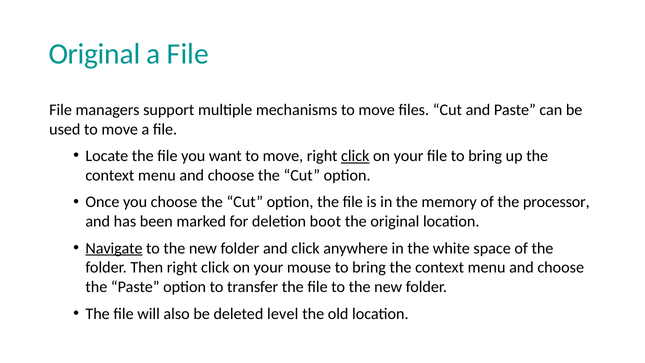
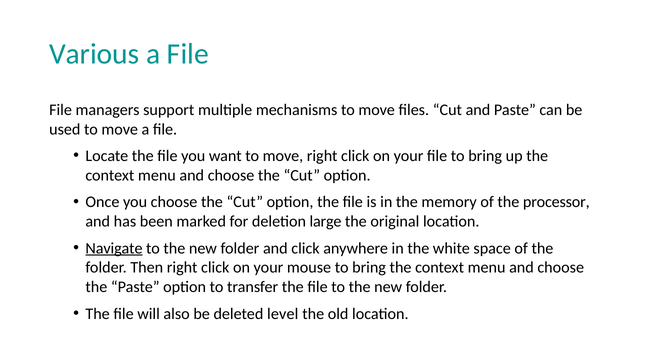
Original at (94, 54): Original -> Various
click at (355, 156) underline: present -> none
boot: boot -> large
